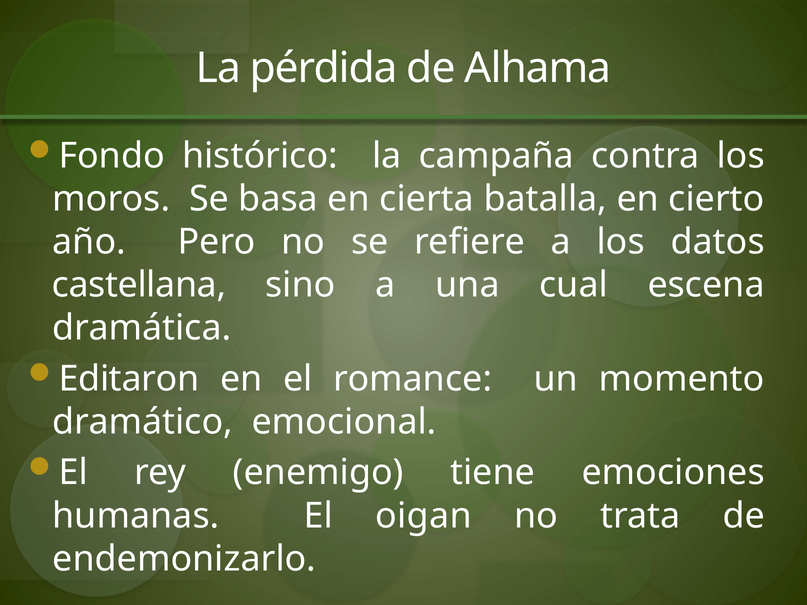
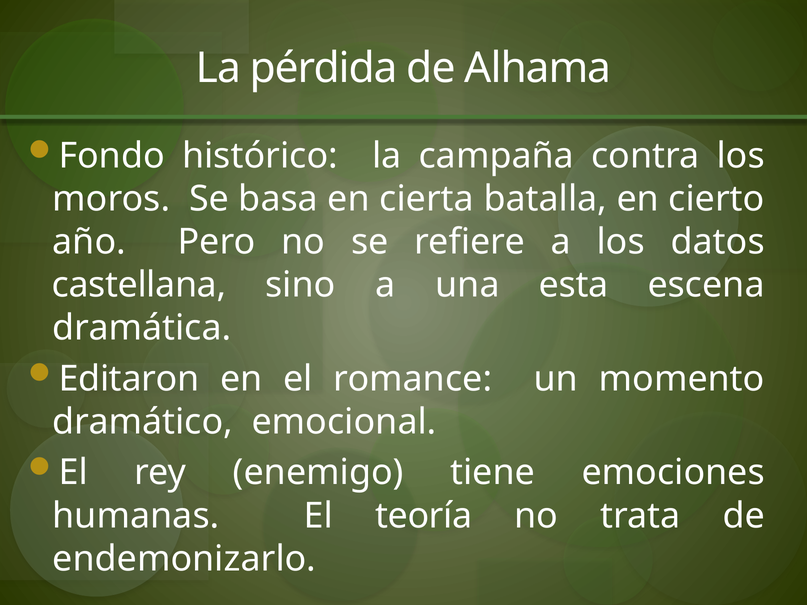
cual: cual -> esta
oigan: oigan -> teoría
